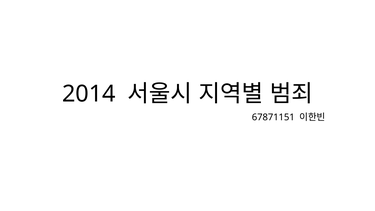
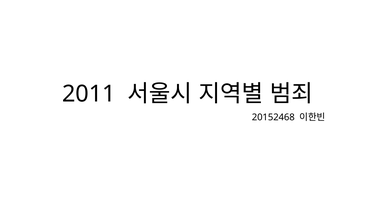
2014: 2014 -> 2011
67871151: 67871151 -> 20152468
